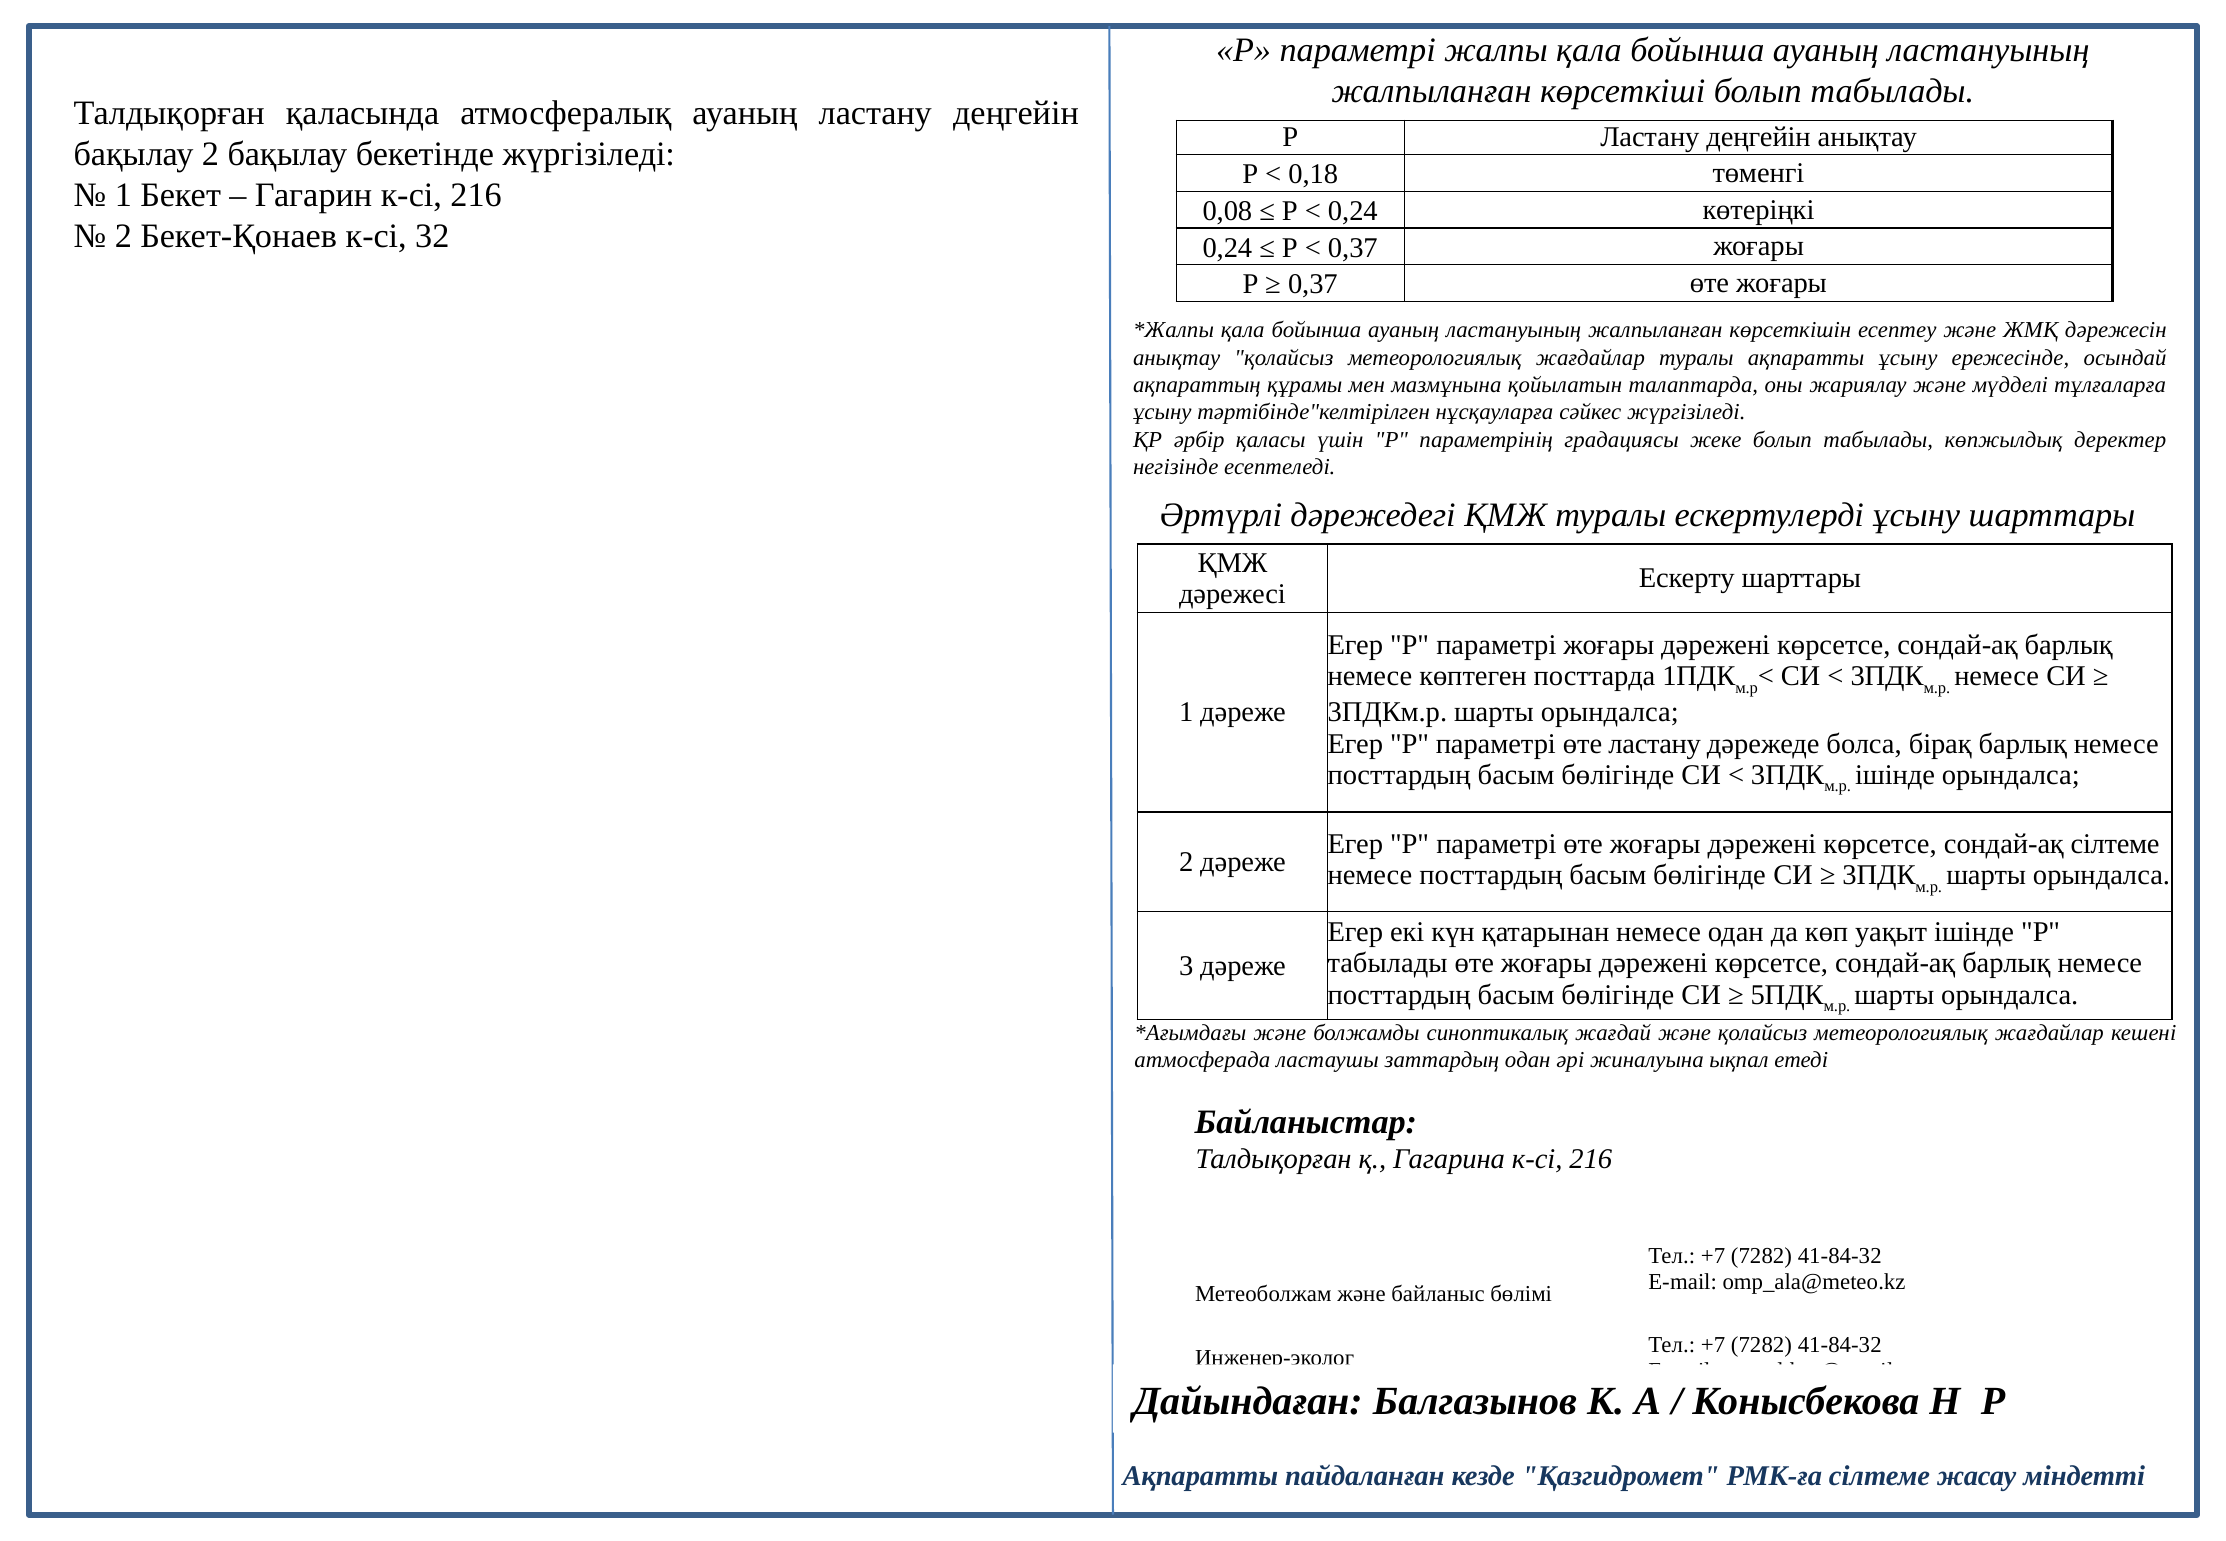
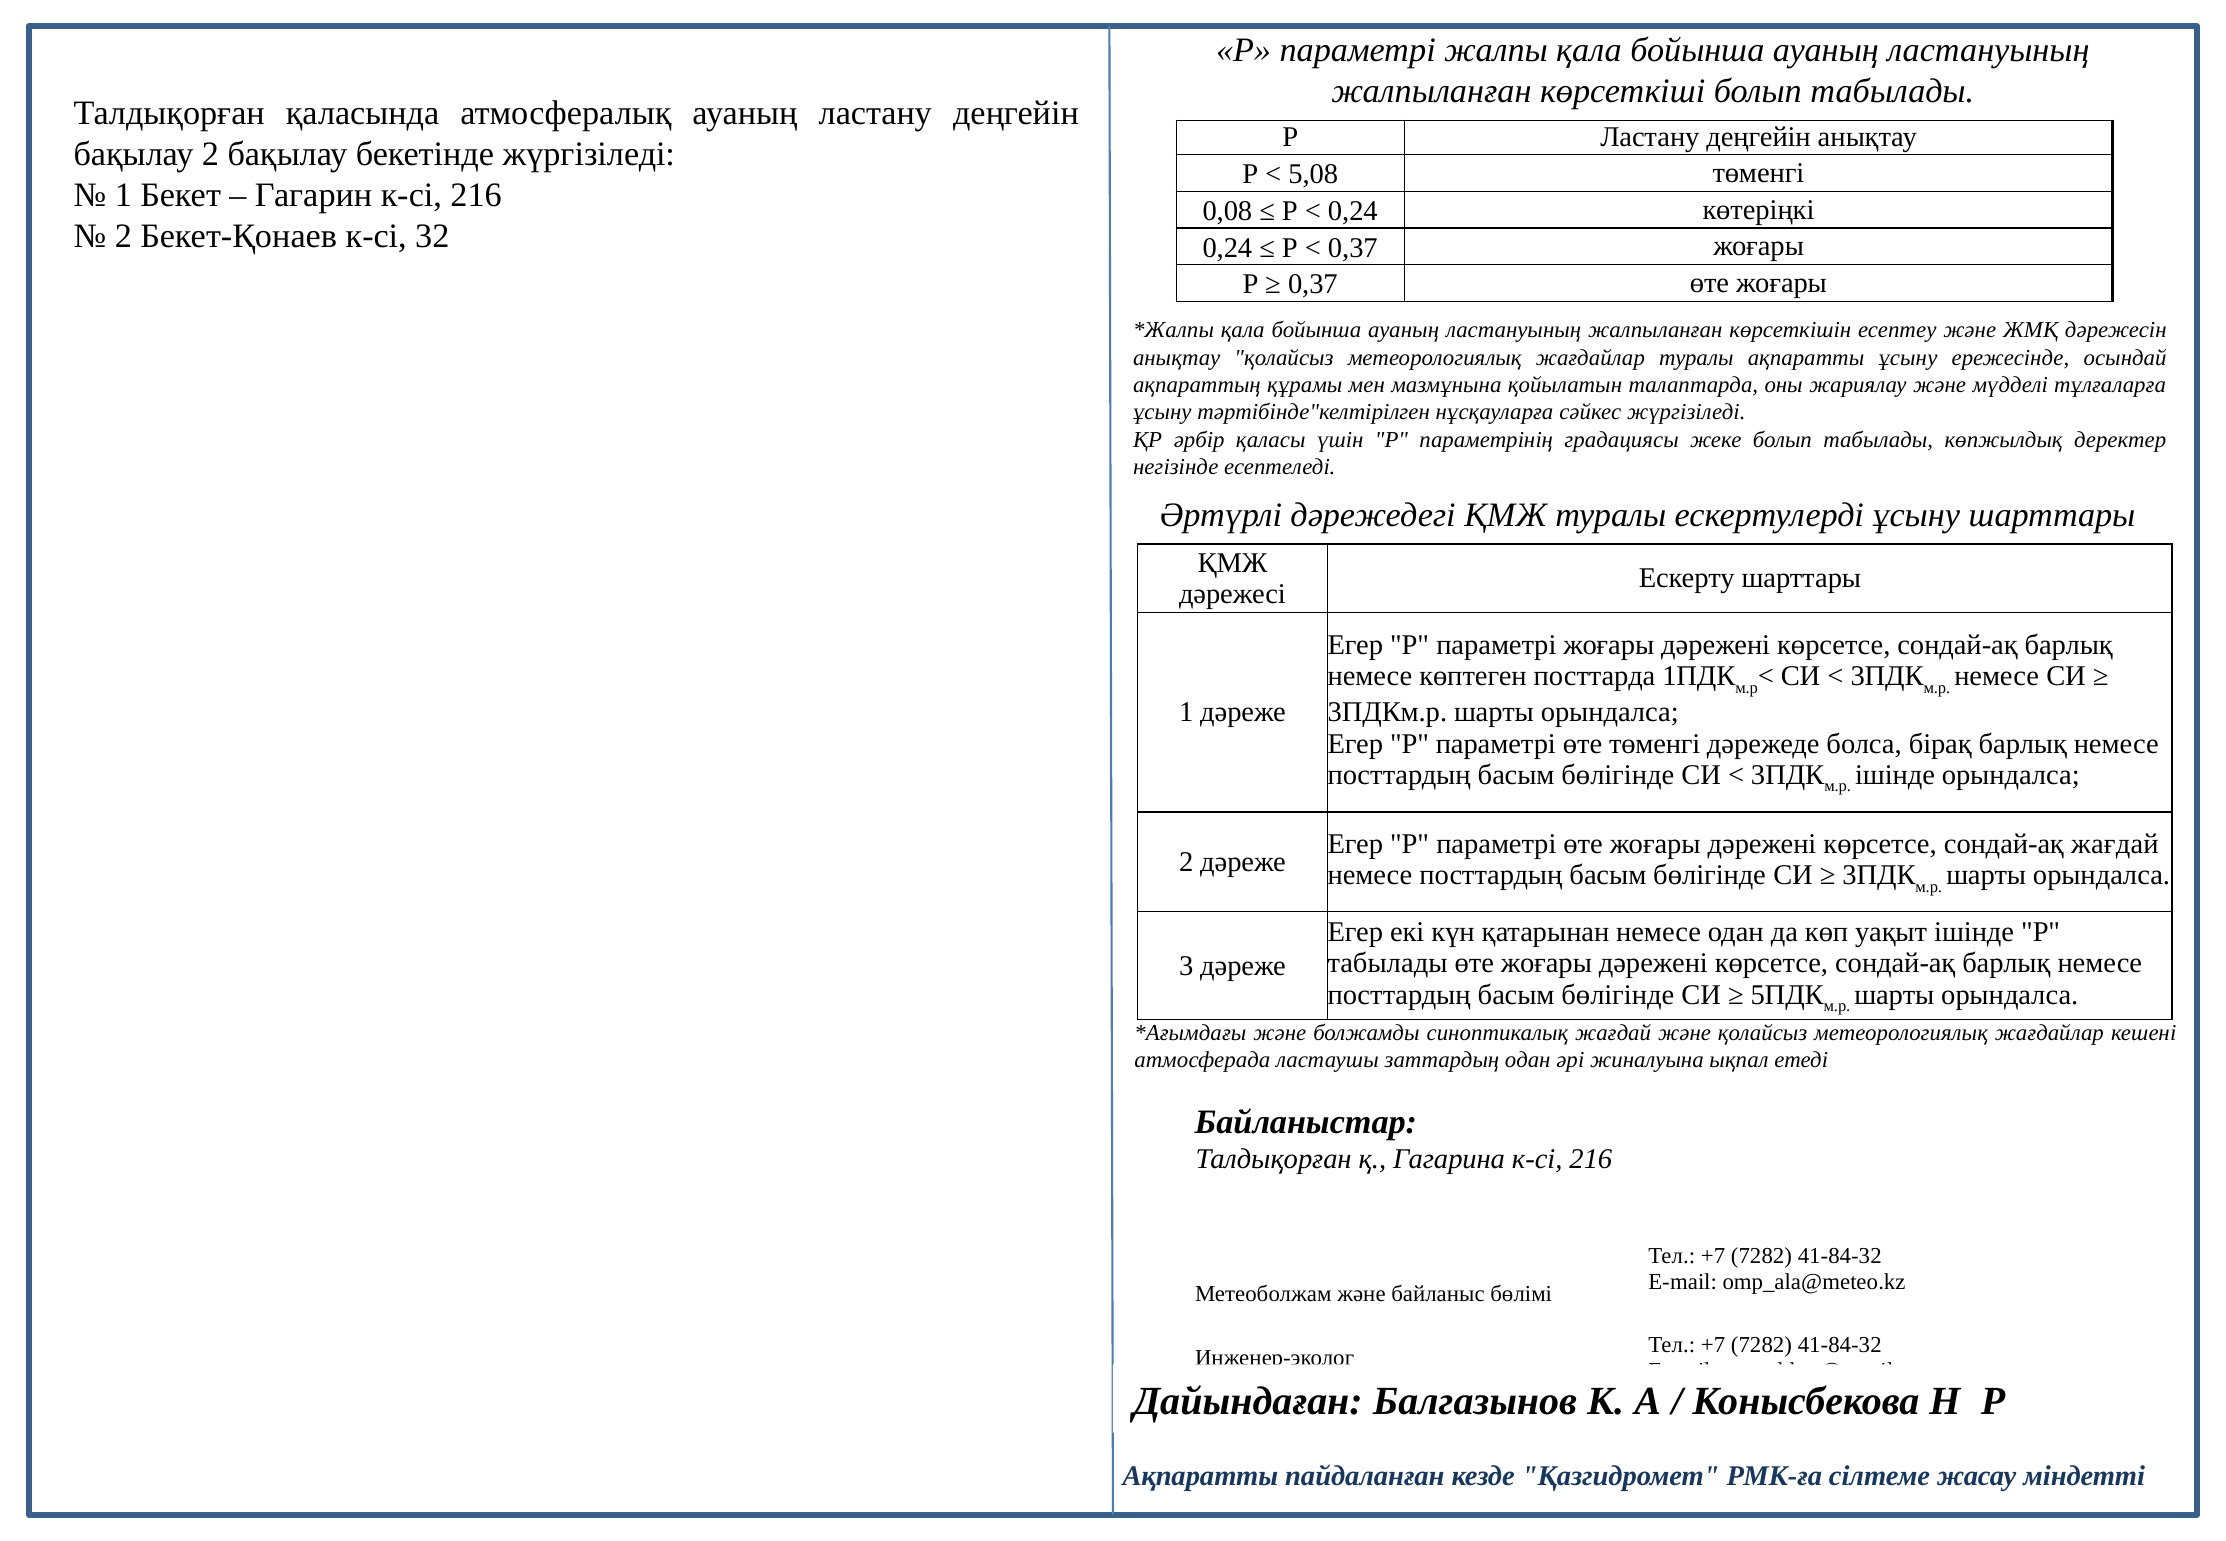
0,18: 0,18 -> 5,08
өте ластану: ластану -> төменгі
сондай-ақ сілтеме: сілтеме -> жағдай
